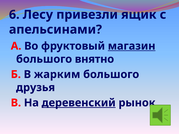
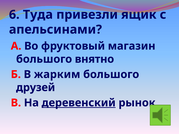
Лесу: Лесу -> Туда
магазин underline: present -> none
друзья: друзья -> друзей
